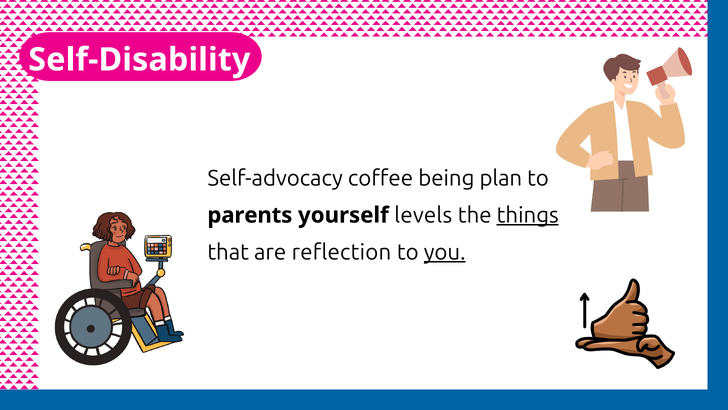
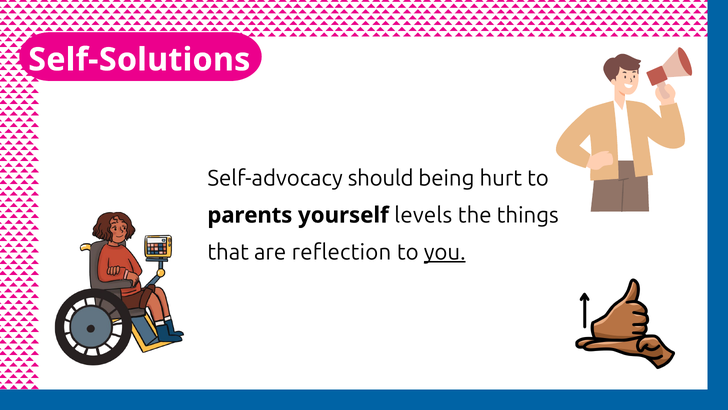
Self-Disability: Self-Disability -> Self-Solutions
coffee: coffee -> should
plan: plan -> hurt
things underline: present -> none
